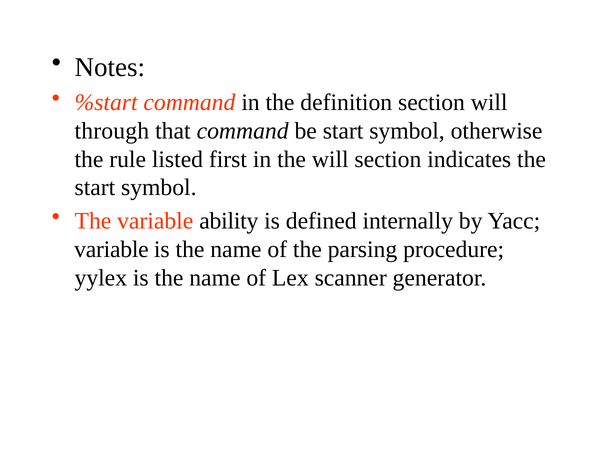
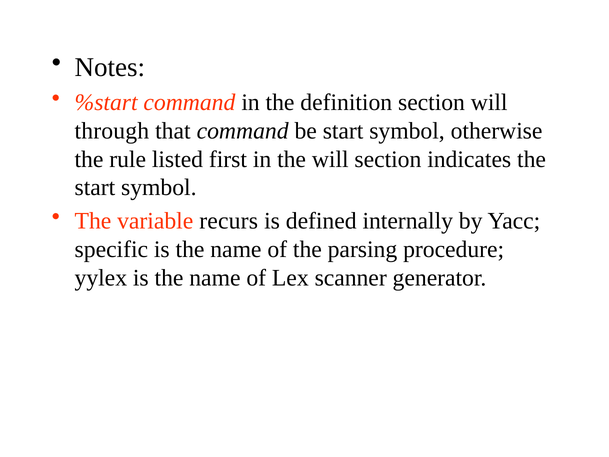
ability: ability -> recurs
variable at (111, 249): variable -> specific
